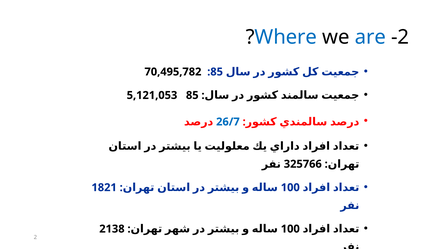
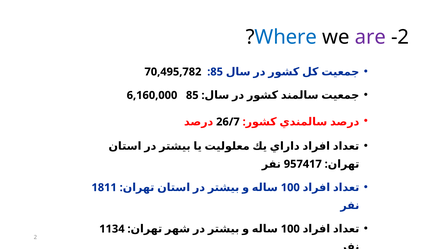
are colour: blue -> purple
5,121,053: 5,121,053 -> 6,160,000
26/7 colour: blue -> black
325766: 325766 -> 957417
1821: 1821 -> 1811
2138: 2138 -> 1134
